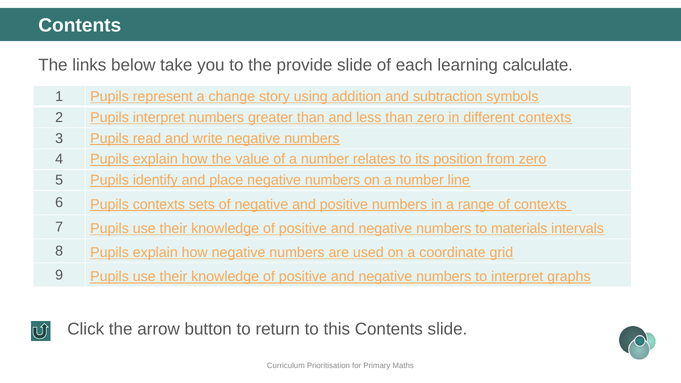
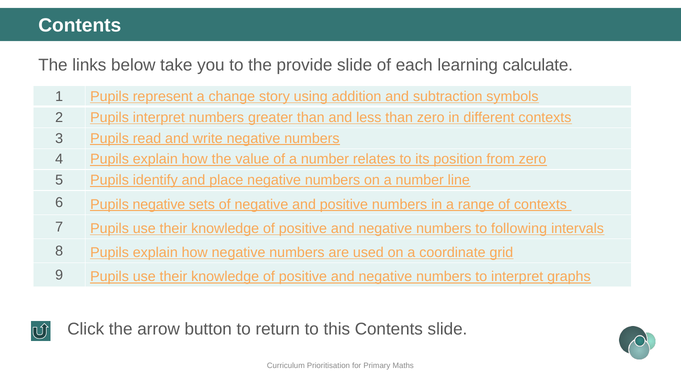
Pupils contexts: contexts -> negative
materials: materials -> following
